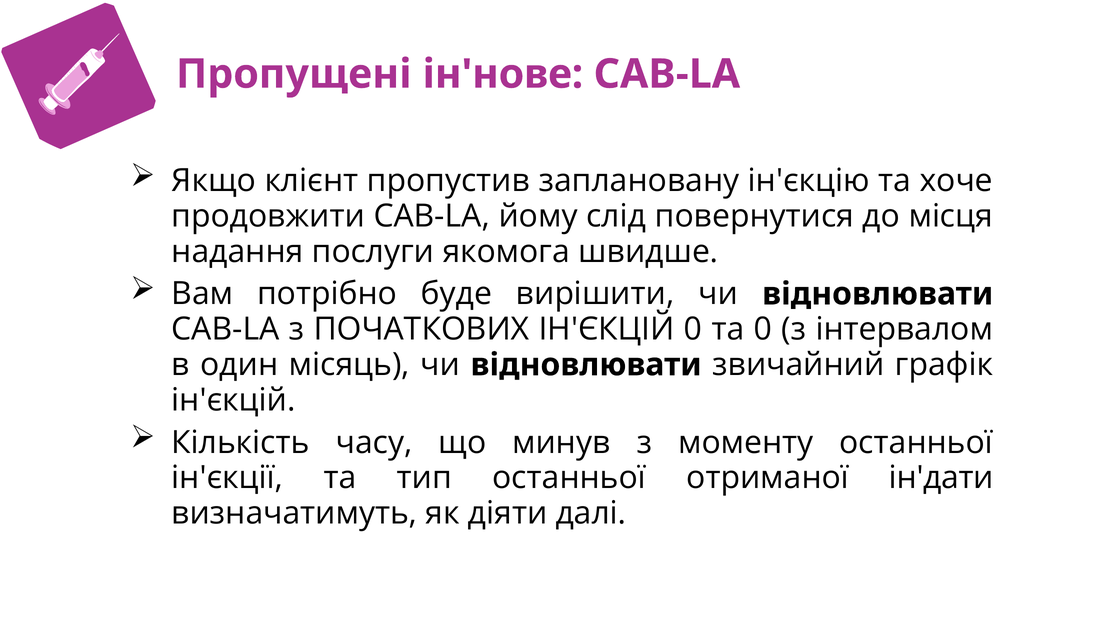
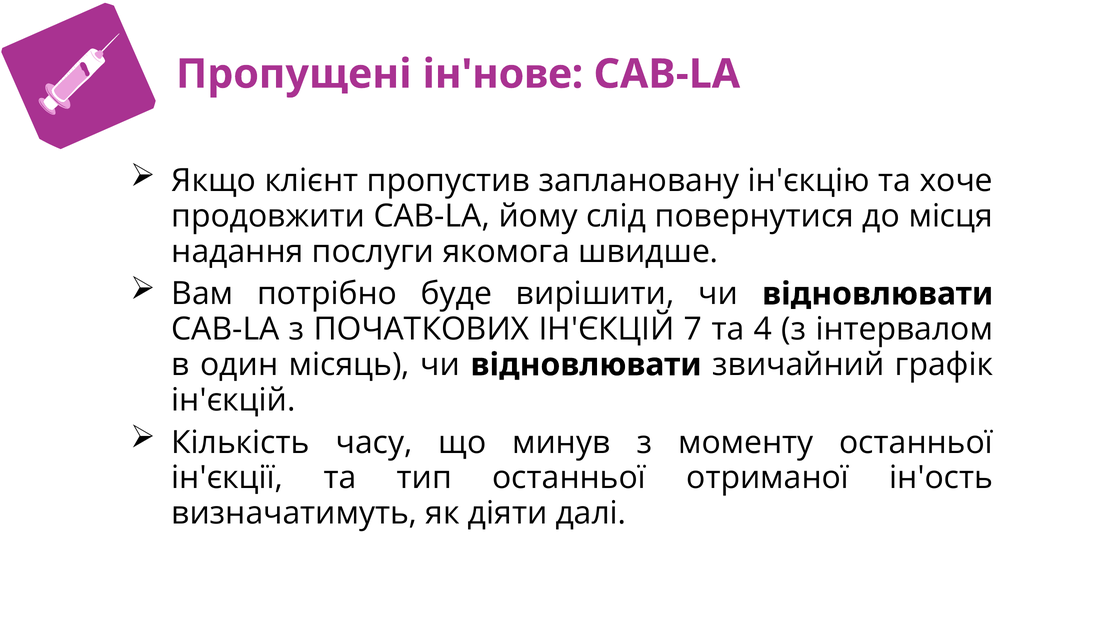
ІН'ЄКЦІЙ 0: 0 -> 7
та 0: 0 -> 4
ін'дати: ін'дати -> ін'ость
